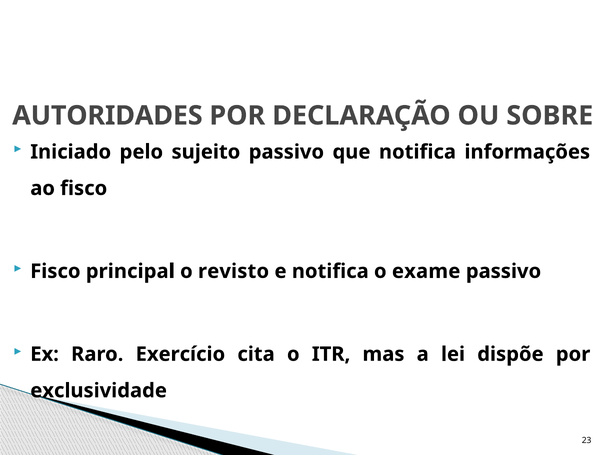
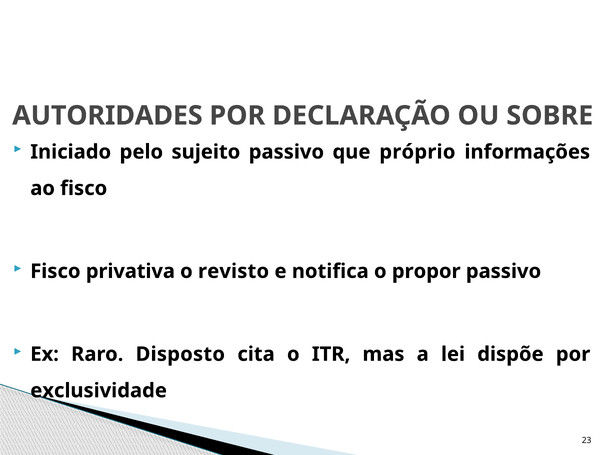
que notifica: notifica -> próprio
principal: principal -> privativa
exame: exame -> propor
Exercício: Exercício -> Disposto
